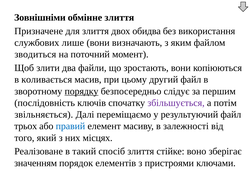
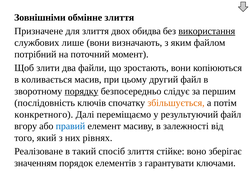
використання underline: none -> present
зводиться: зводиться -> потрібний
збільшується colour: purple -> orange
звільняється: звільняється -> конкретного
трьох: трьох -> вгору
місцях: місцях -> рівнях
пристроями: пристроями -> гарантувати
